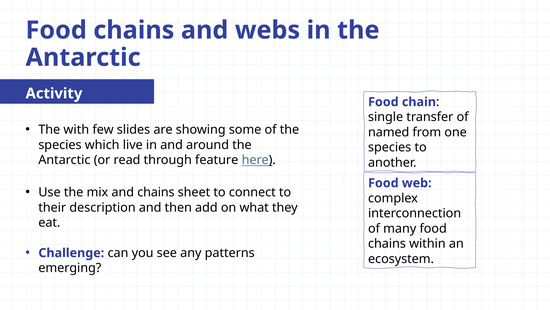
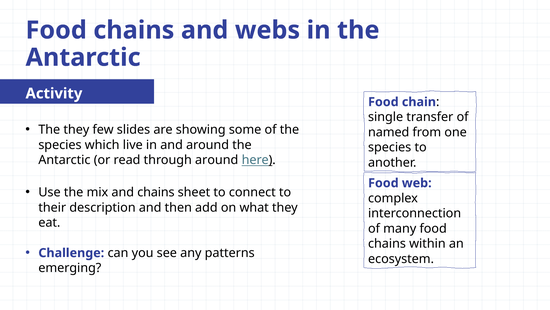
The with: with -> they
through feature: feature -> around
